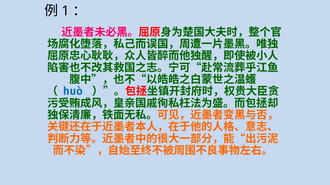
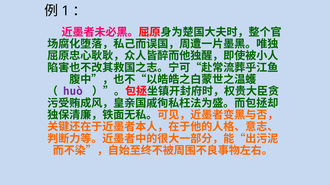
huò colour: blue -> purple
